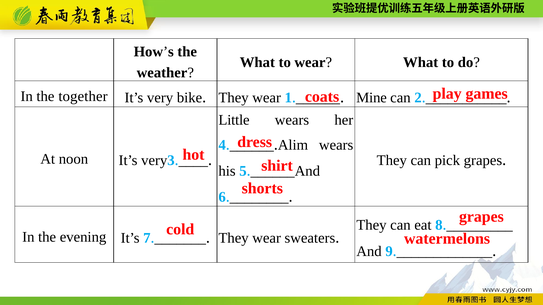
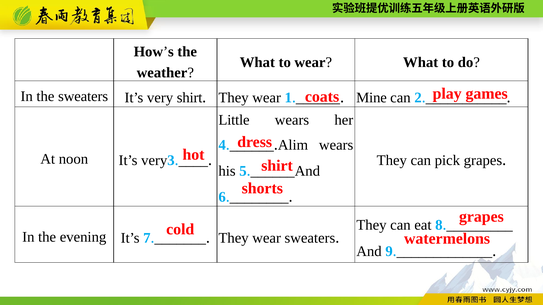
the together: together -> sweaters
very bike: bike -> shirt
